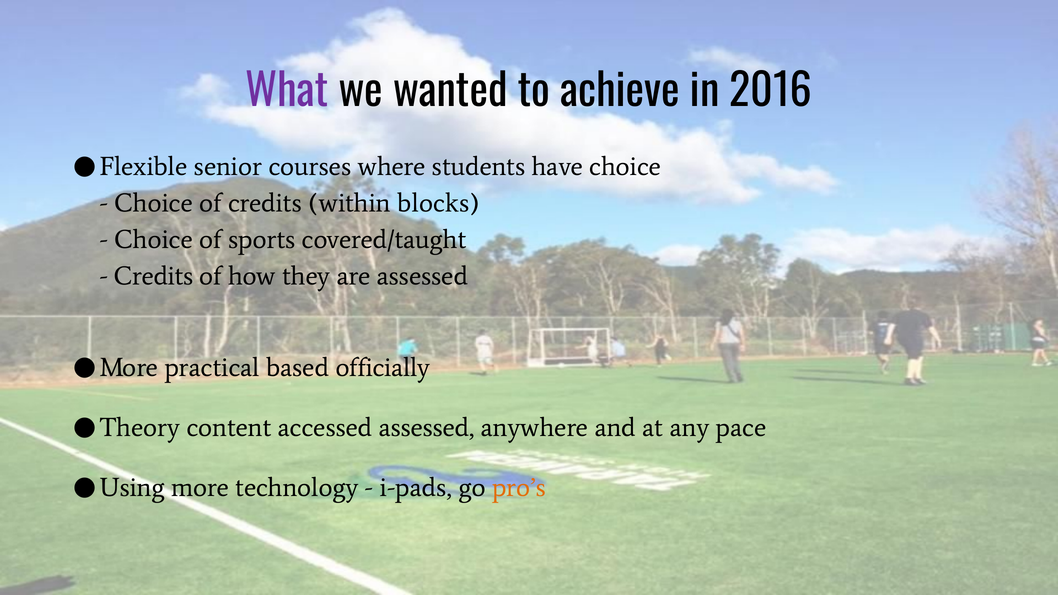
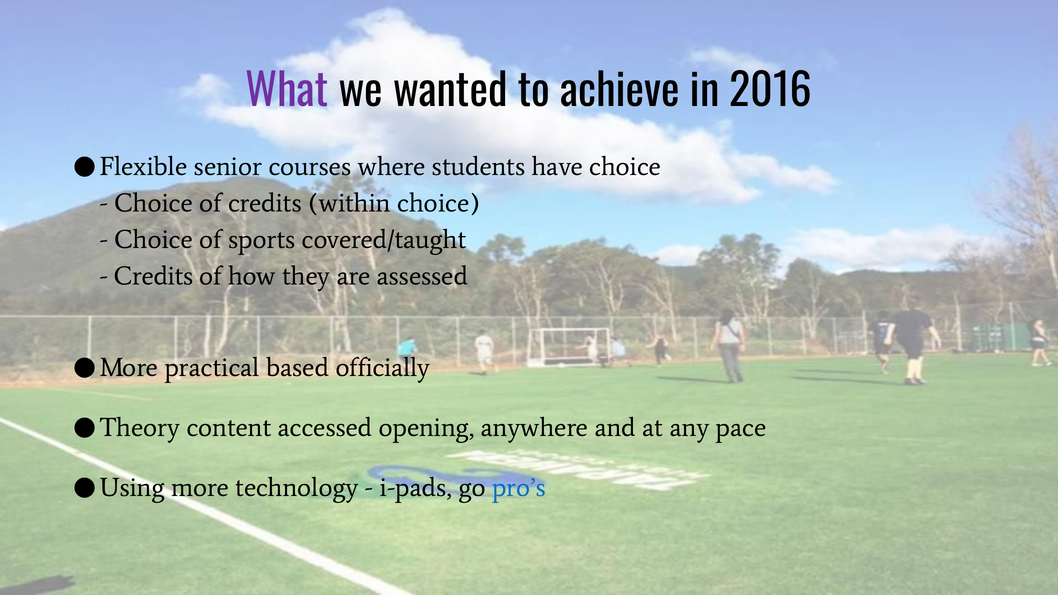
within blocks: blocks -> choice
accessed assessed: assessed -> opening
pro’s colour: orange -> blue
